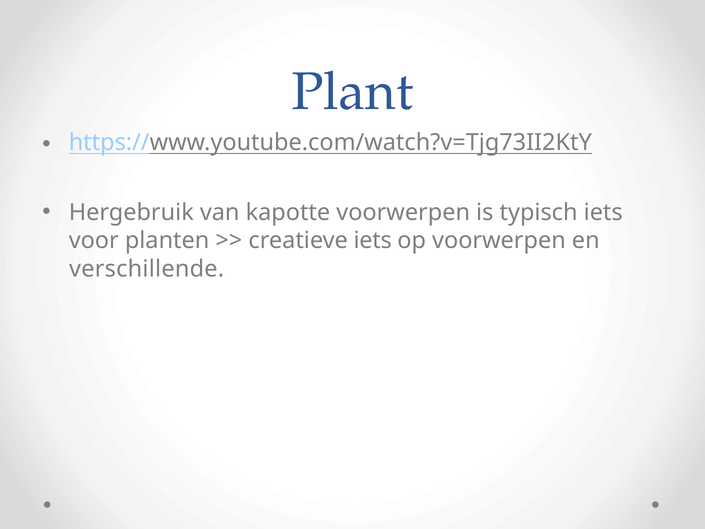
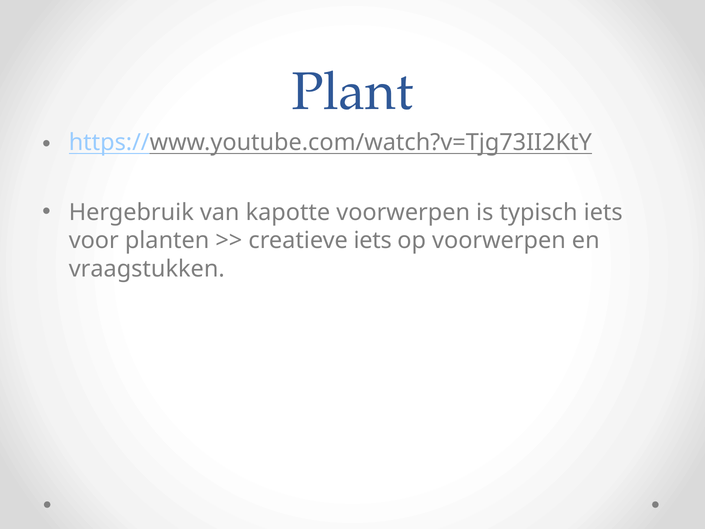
verschillende: verschillende -> vraagstukken
